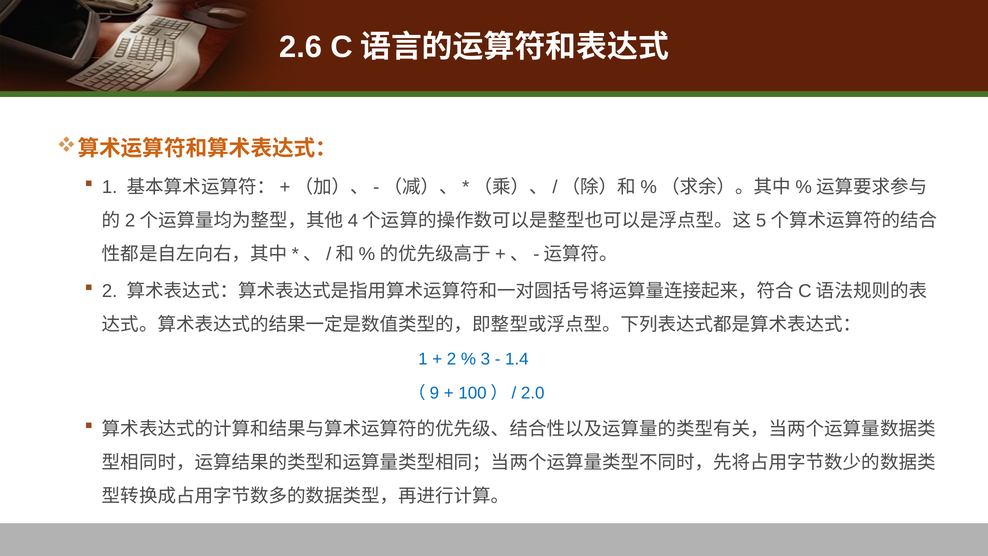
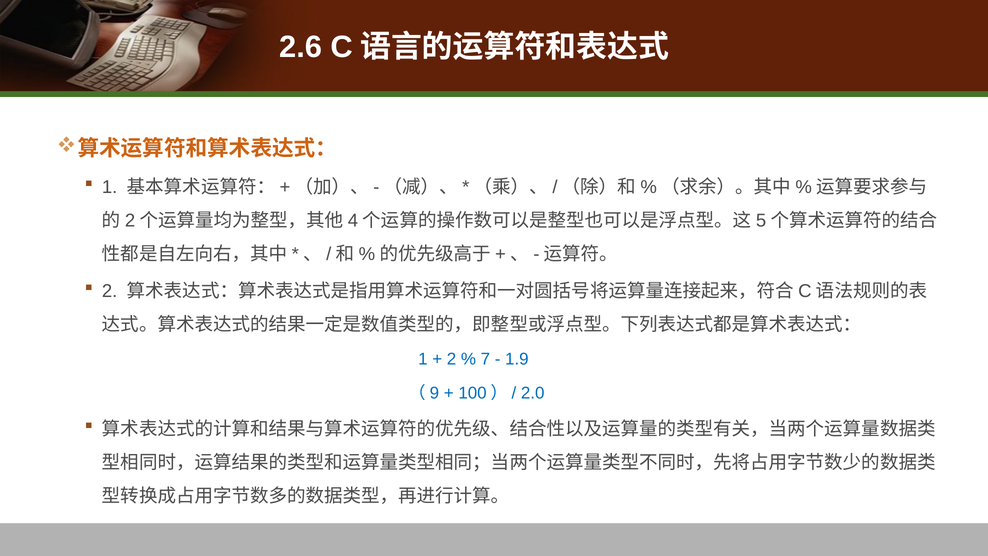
3: 3 -> 7
1.4: 1.4 -> 1.9
